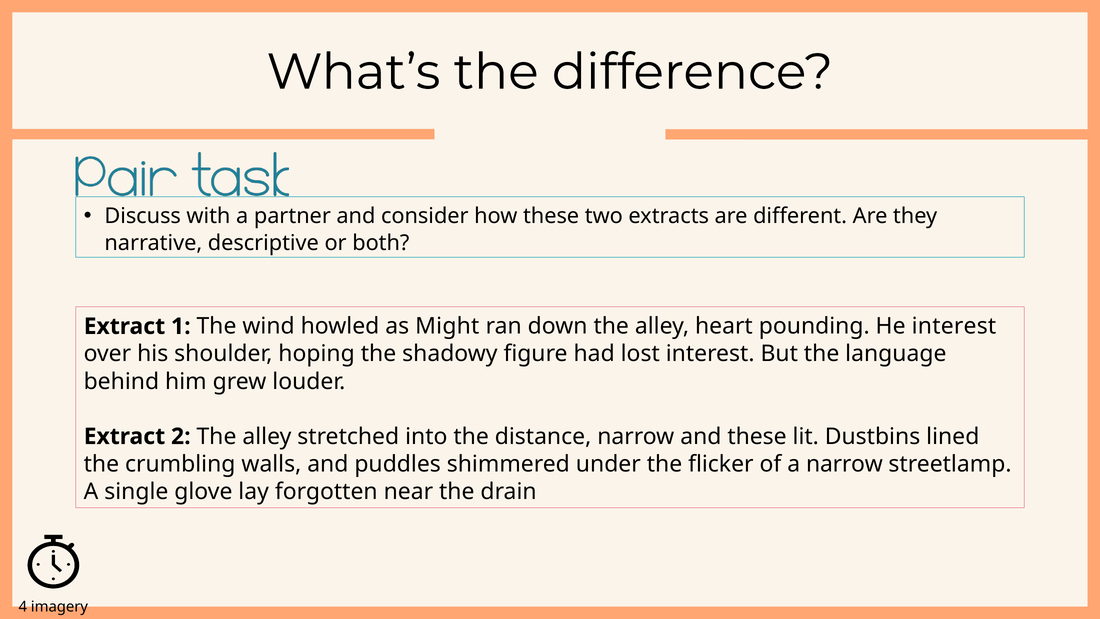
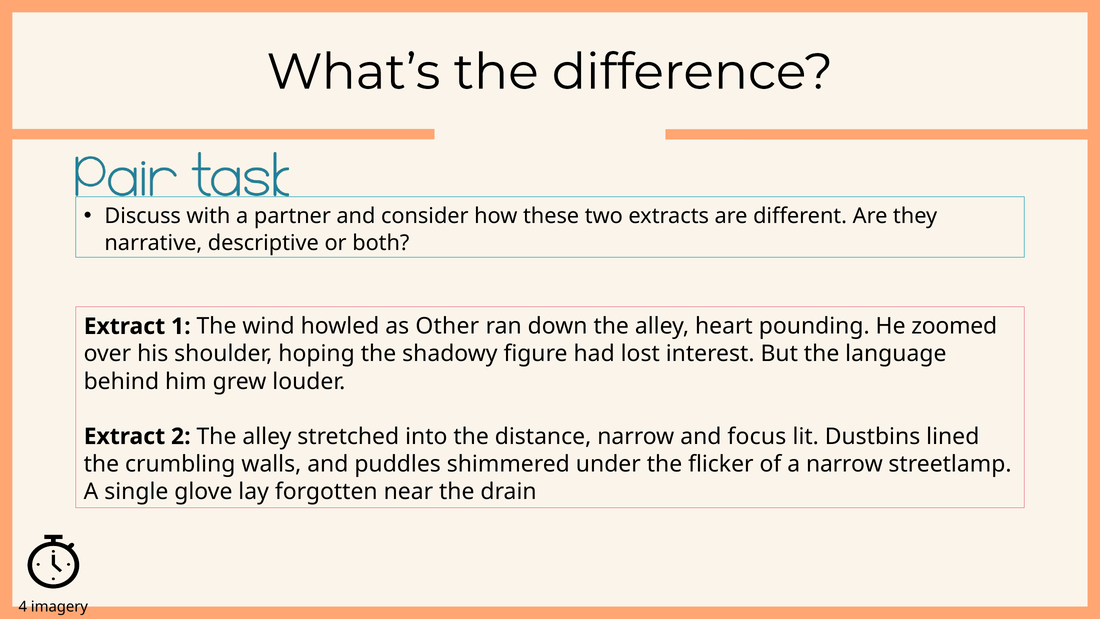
Might: Might -> Other
He interest: interest -> zoomed
and these: these -> focus
